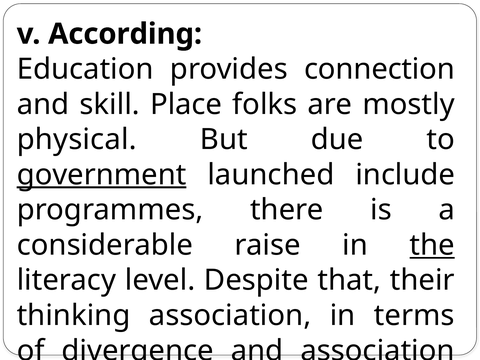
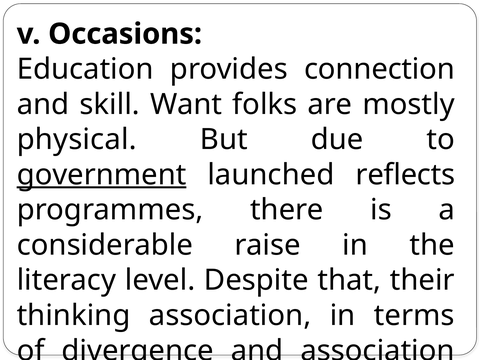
According: According -> Occasions
Place: Place -> Want
include: include -> reflects
the at (432, 245) underline: present -> none
